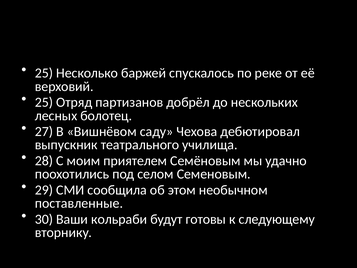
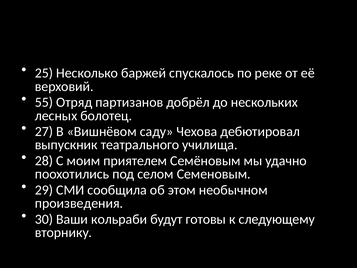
25 at (44, 102): 25 -> 55
поставленные: поставленные -> произведения
